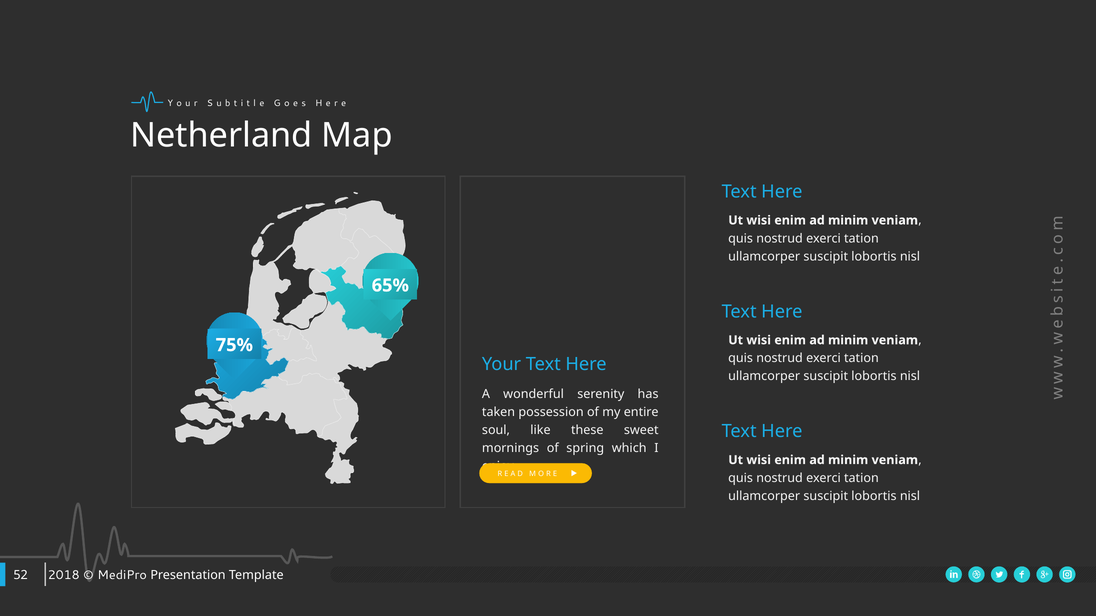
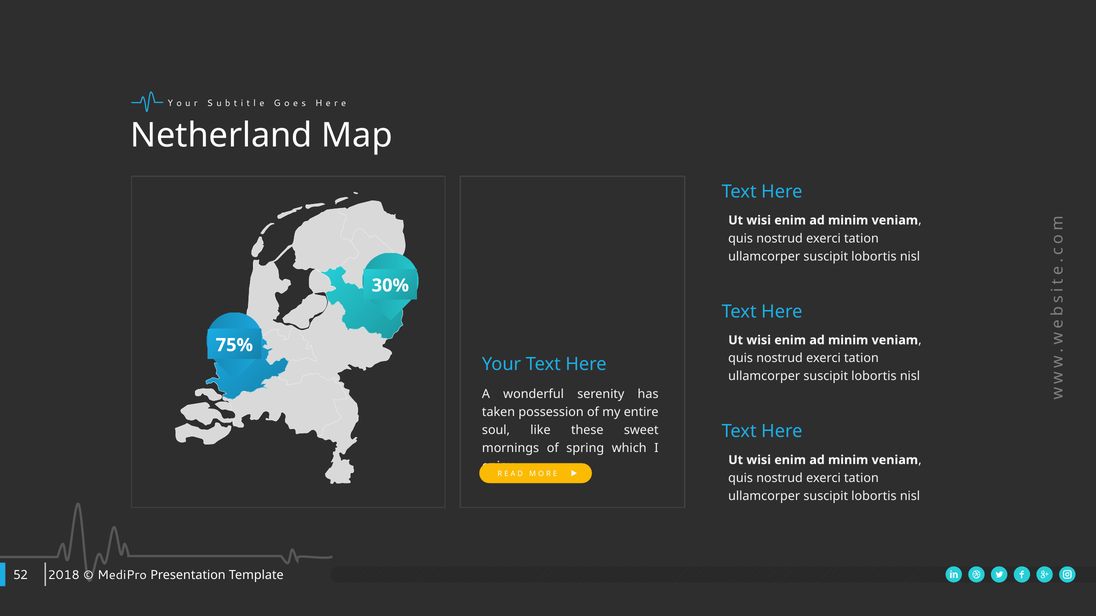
65%: 65% -> 30%
